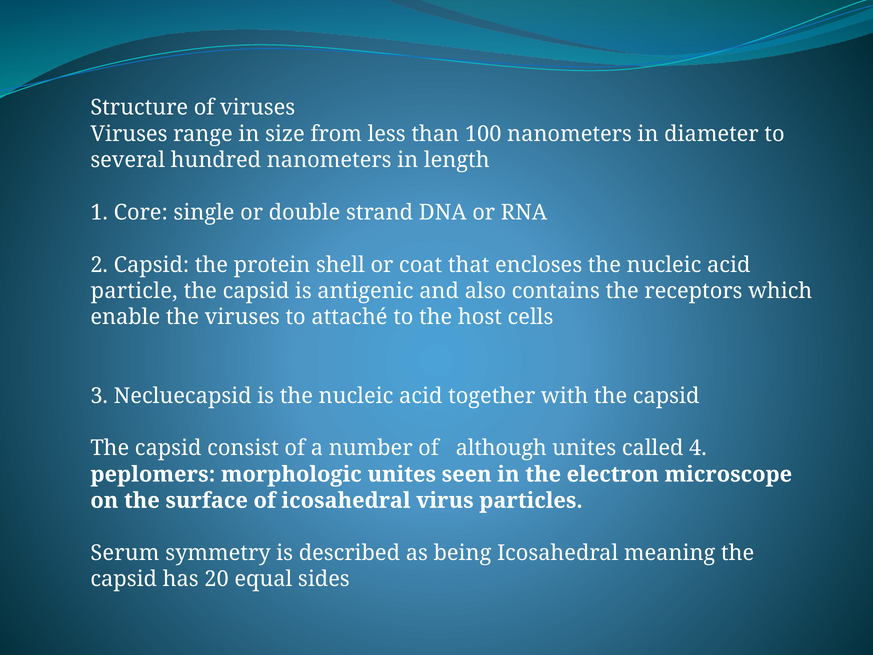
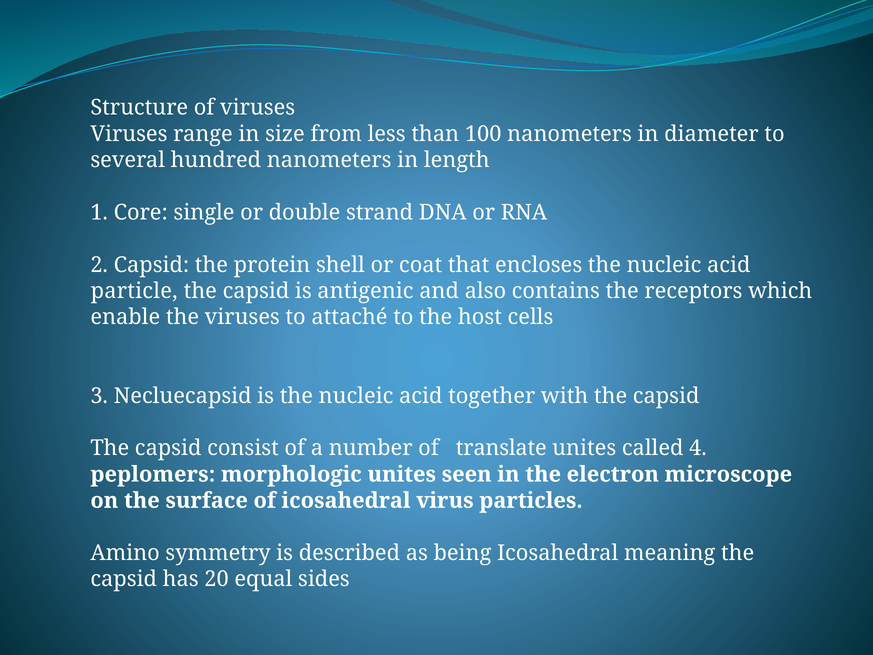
although: although -> translate
Serum: Serum -> Amino
